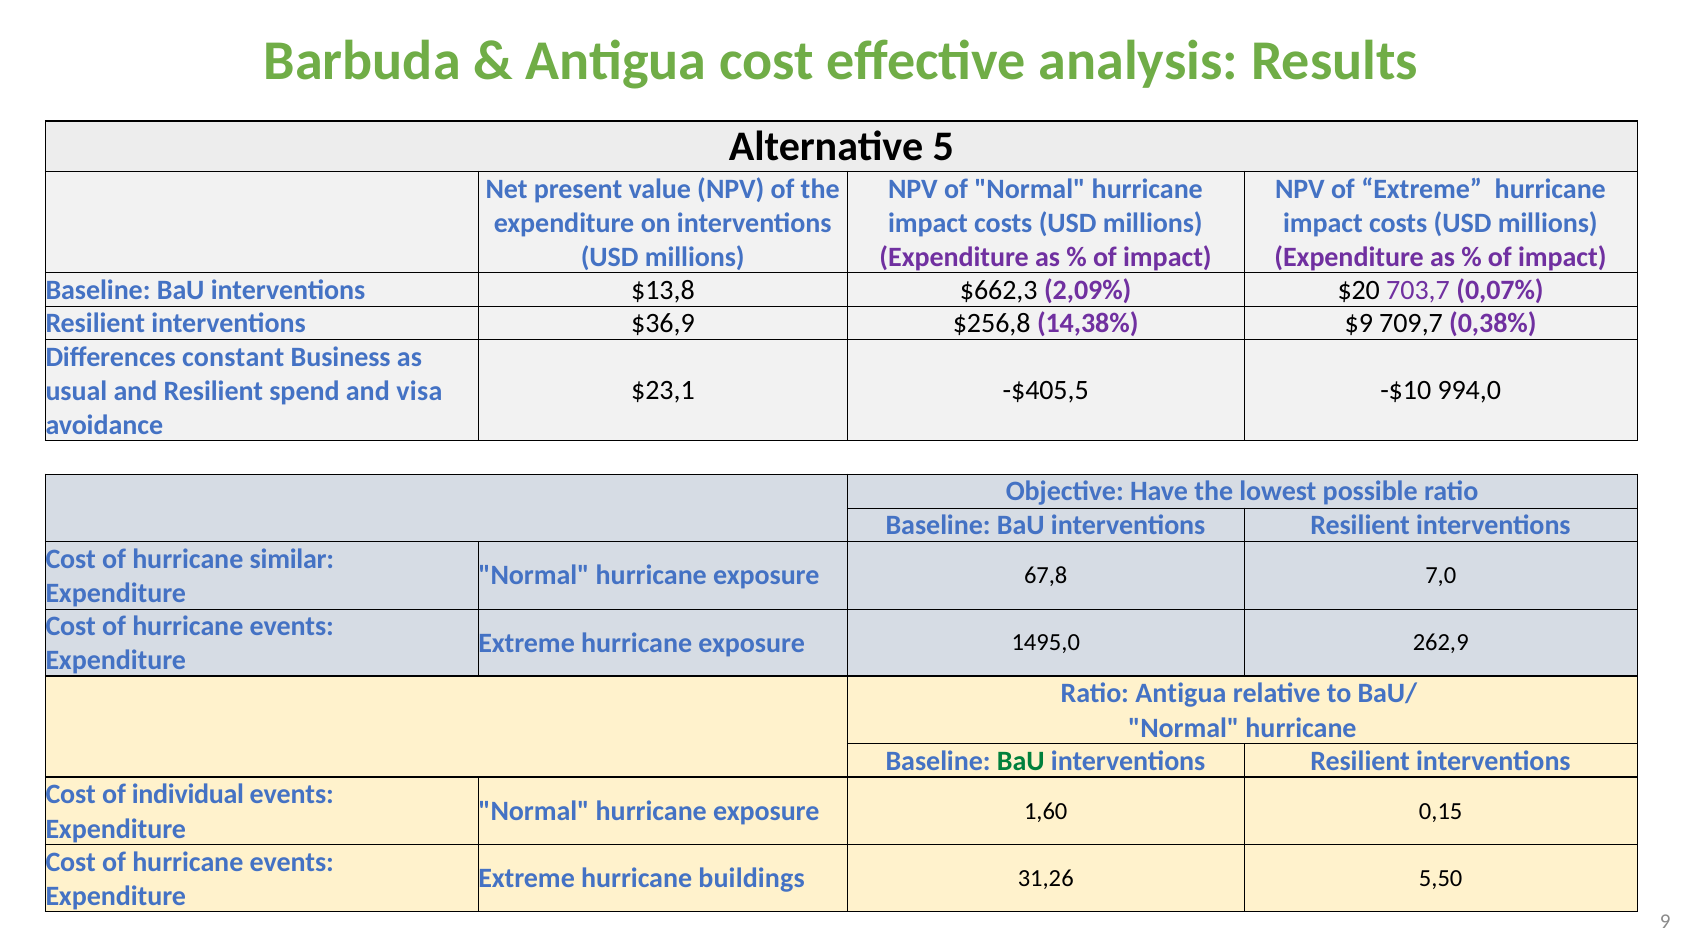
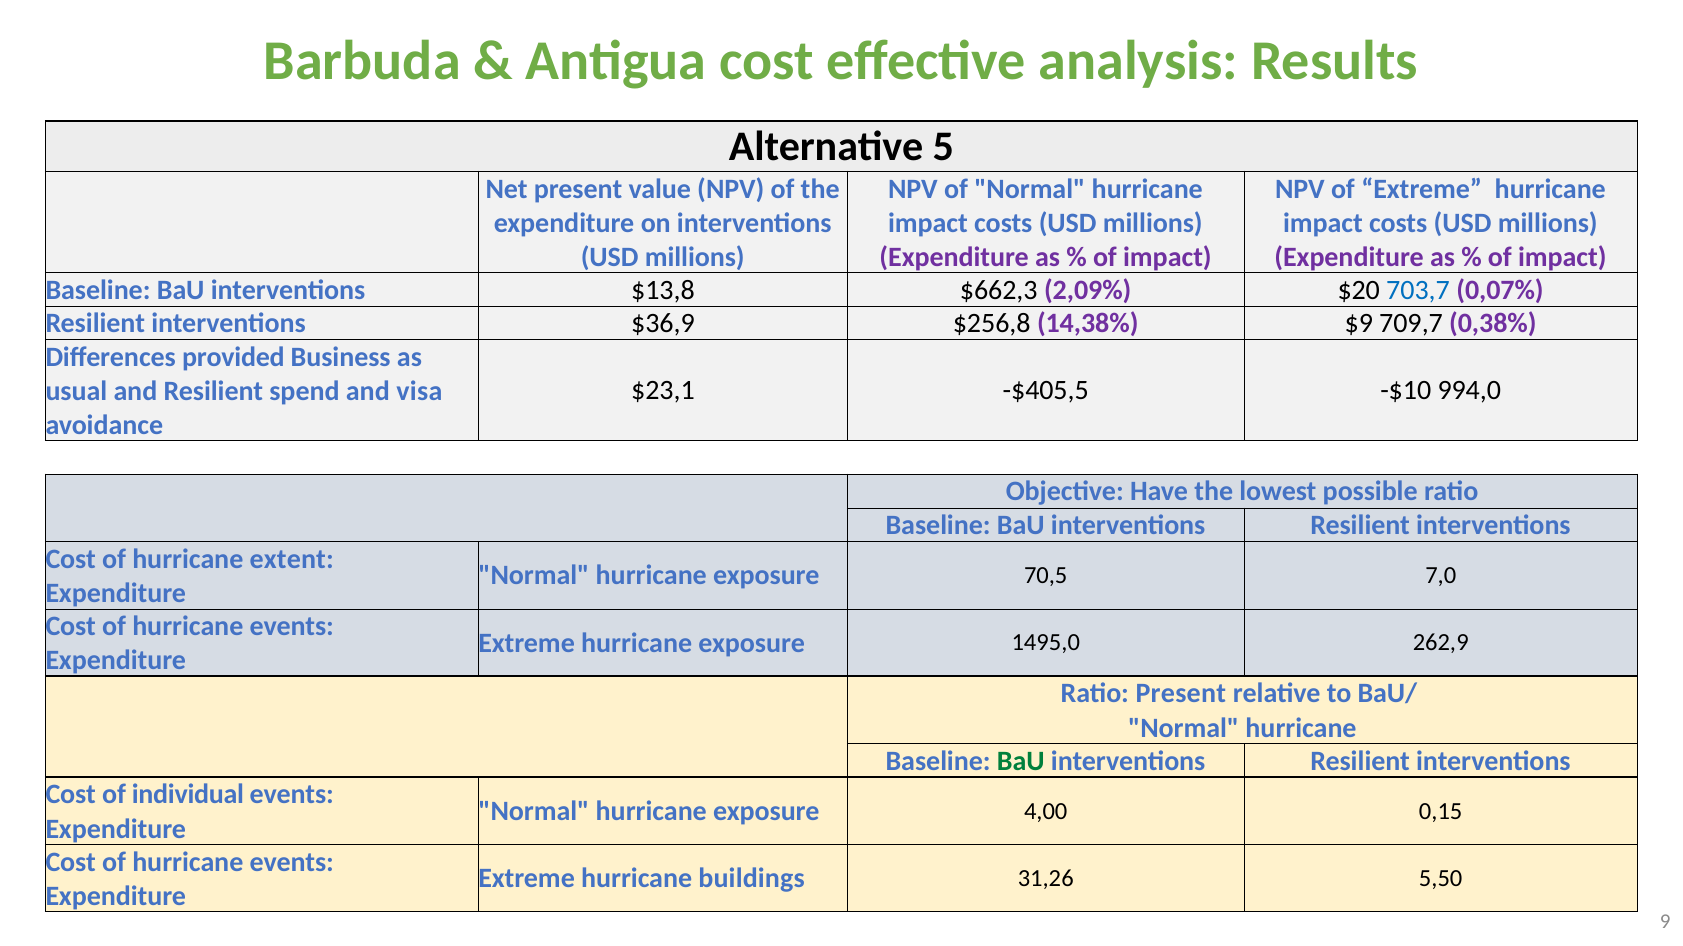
703,7 colour: purple -> blue
constant: constant -> provided
similar: similar -> extent
67,8: 67,8 -> 70,5
Ratio Antigua: Antigua -> Present
1,60: 1,60 -> 4,00
